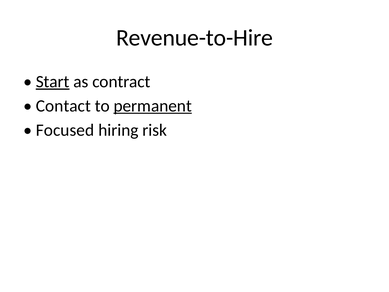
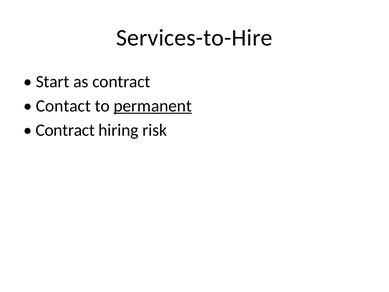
Revenue-to-Hire: Revenue-to-Hire -> Services-to-Hire
Start underline: present -> none
Focused at (65, 130): Focused -> Contract
